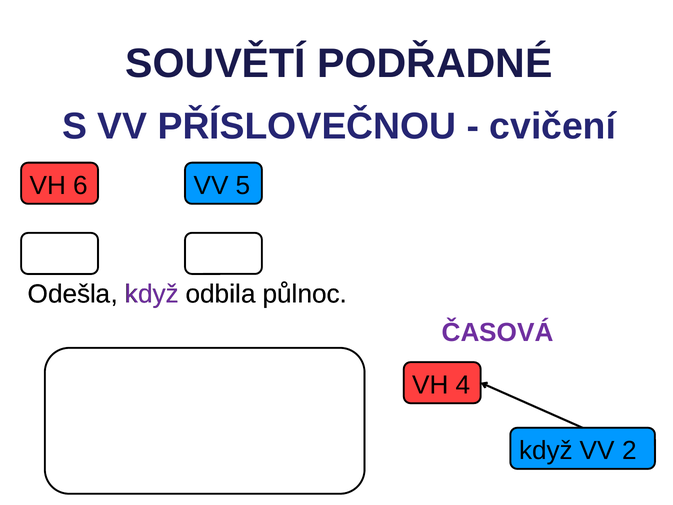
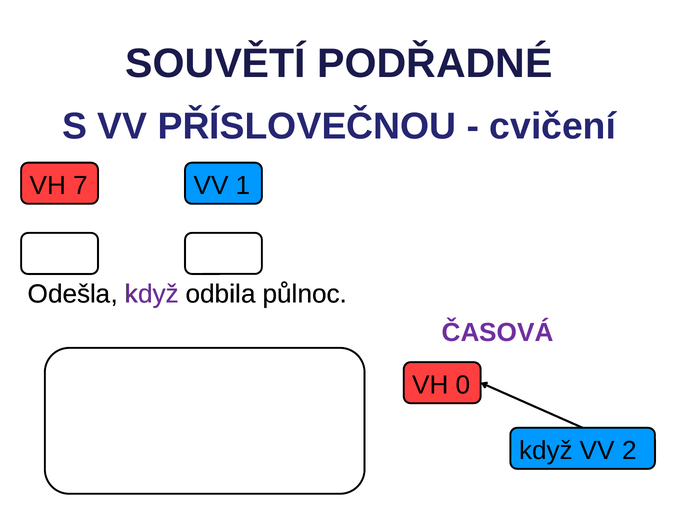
6: 6 -> 7
5: 5 -> 1
4: 4 -> 0
